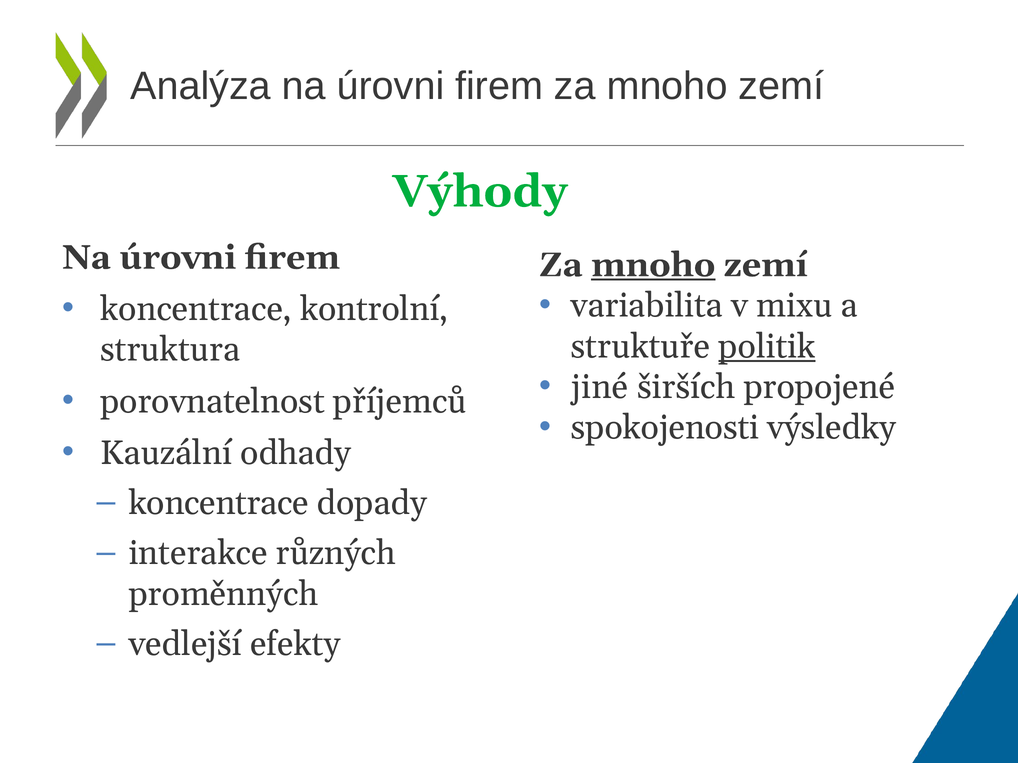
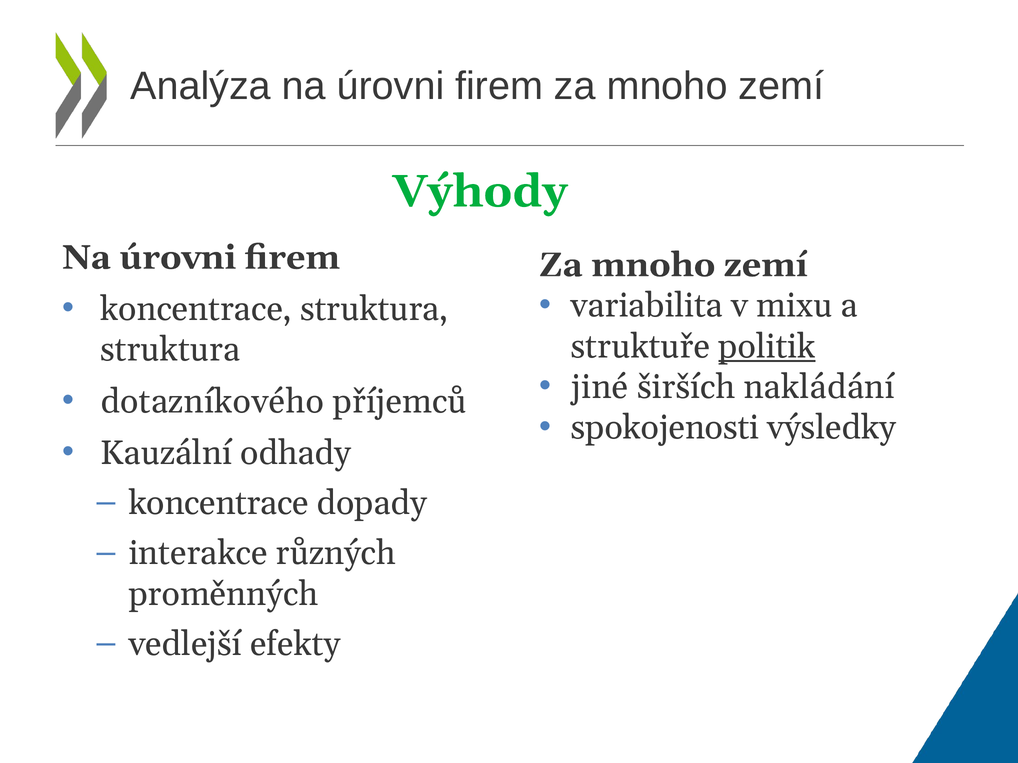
mnoho at (653, 265) underline: present -> none
koncentrace kontrolní: kontrolní -> struktura
propojené: propojené -> nakládání
porovnatelnost: porovnatelnost -> dotazníkového
